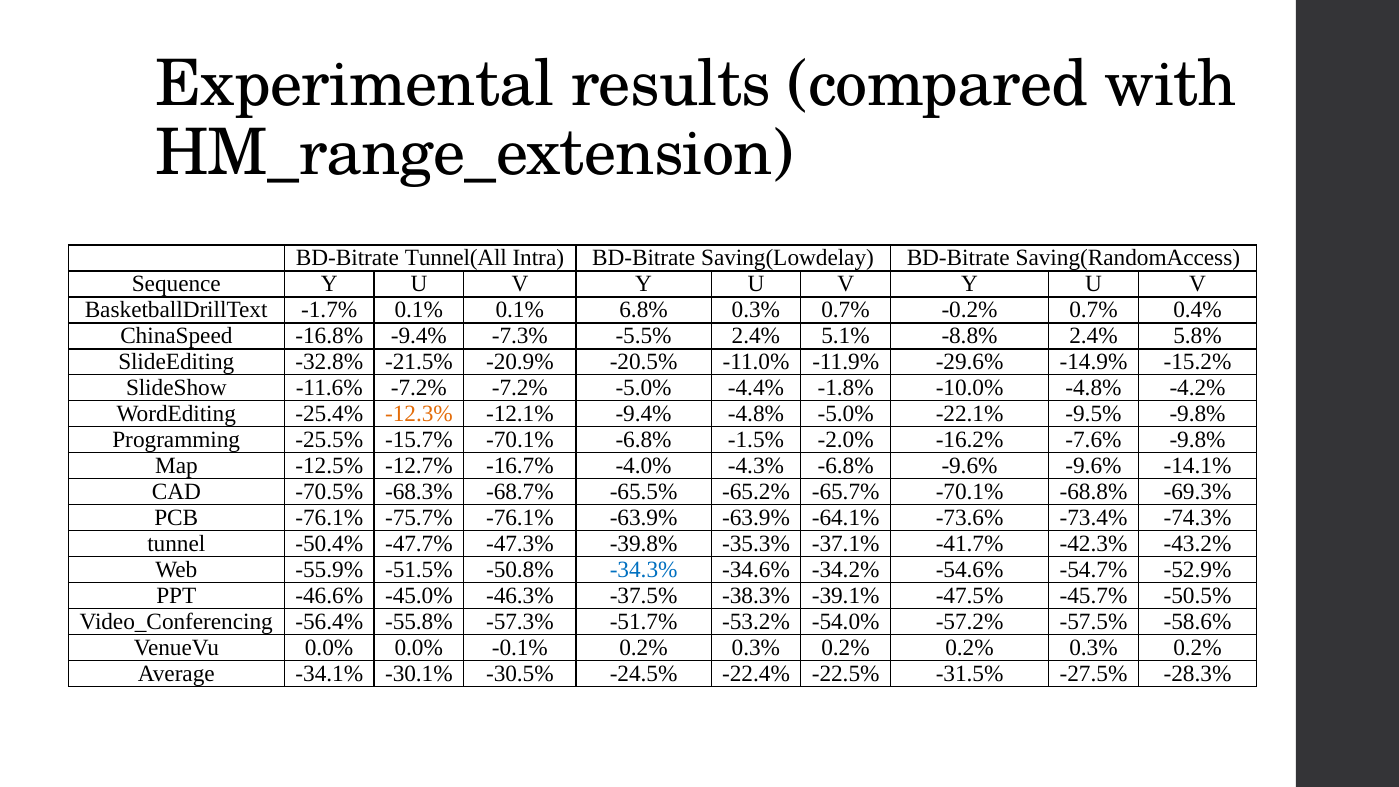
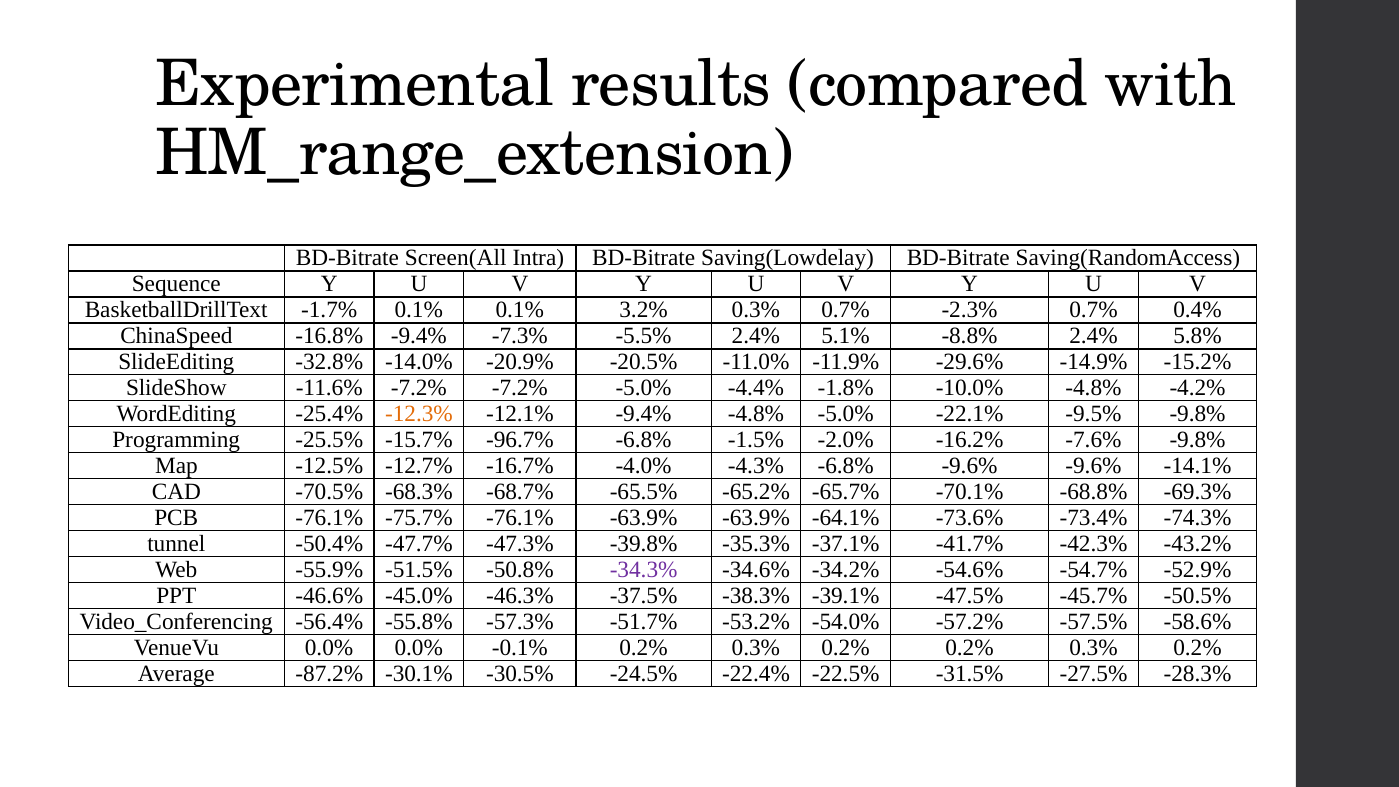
Tunnel(All: Tunnel(All -> Screen(All
6.8%: 6.8% -> 3.2%
-0.2%: -0.2% -> -2.3%
-21.5%: -21.5% -> -14.0%
-15.7% -70.1%: -70.1% -> -96.7%
-34.3% colour: blue -> purple
-34.1%: -34.1% -> -87.2%
